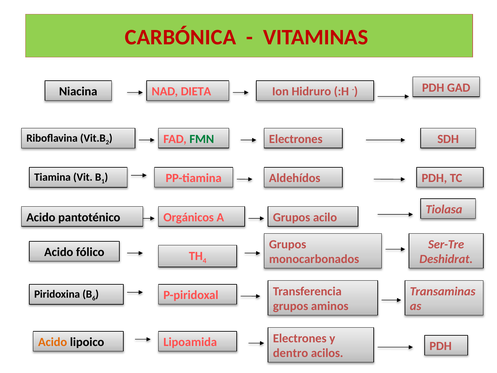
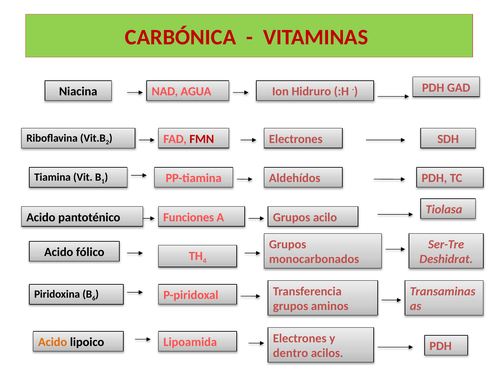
DIETA: DIETA -> AGUA
FMN colour: green -> red
Orgánicos: Orgánicos -> Funciones
